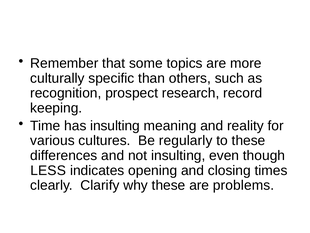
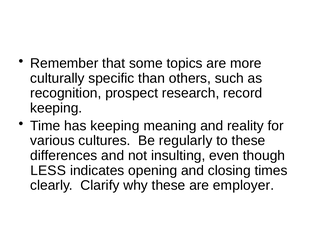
has insulting: insulting -> keeping
problems: problems -> employer
